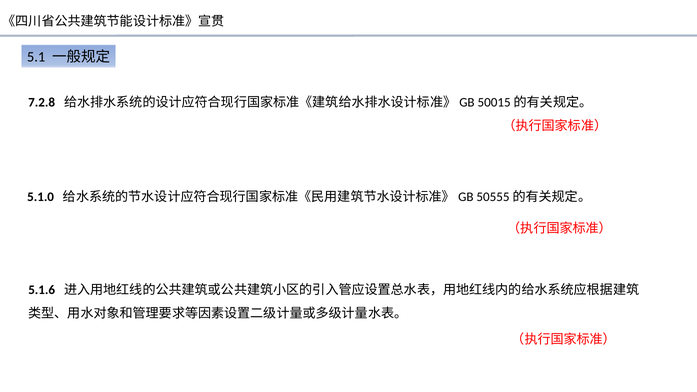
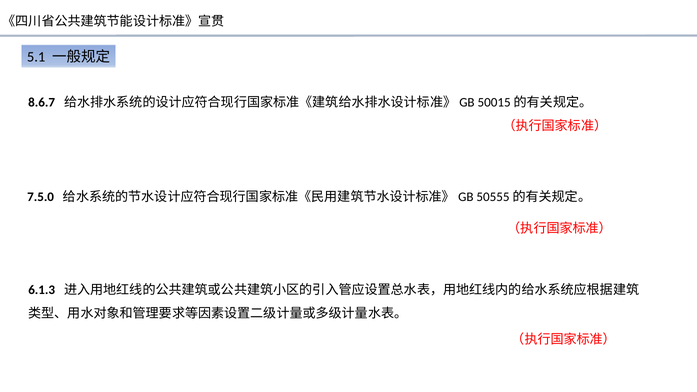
7.2.8: 7.2.8 -> 8.6.7
5.1.0: 5.1.0 -> 7.5.0
5.1.6: 5.1.6 -> 6.1.3
